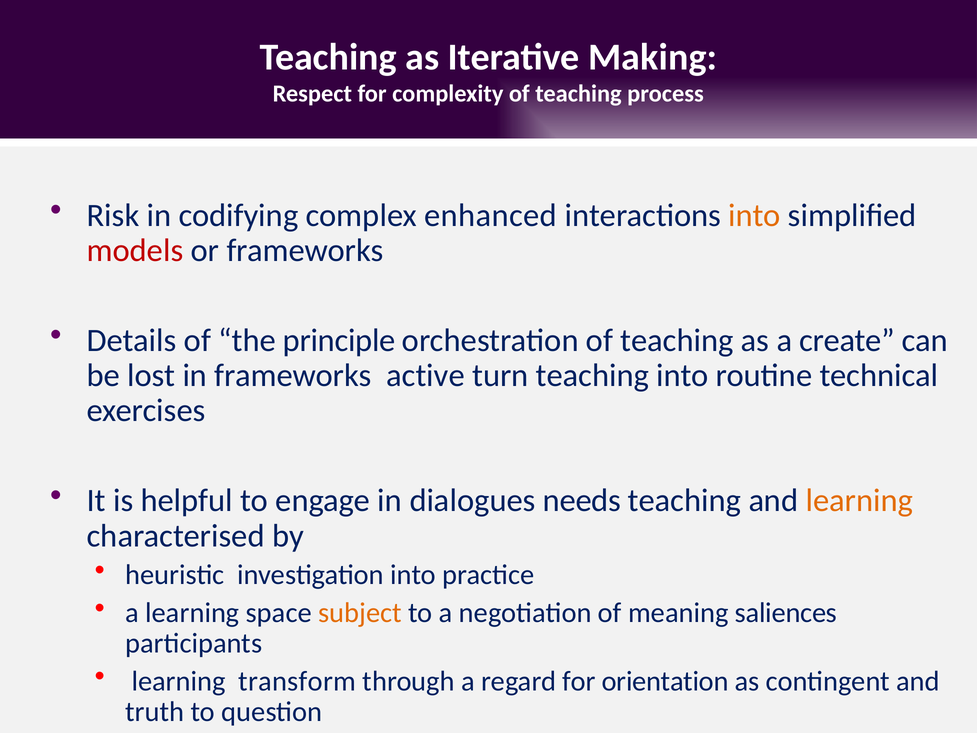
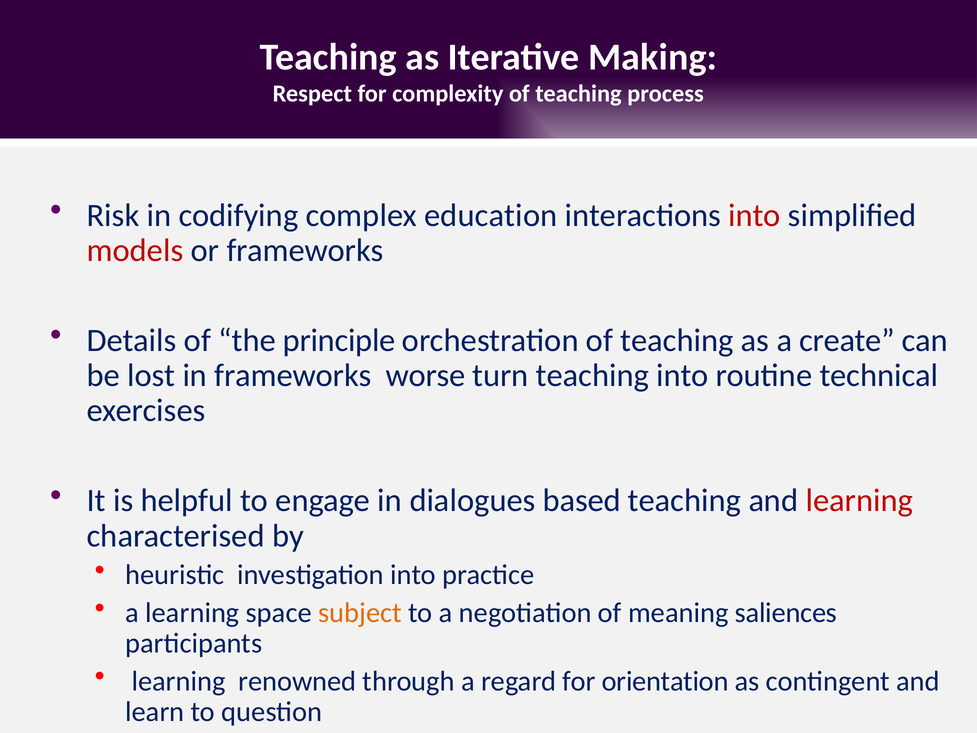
enhanced: enhanced -> education
into at (755, 215) colour: orange -> red
active: active -> worse
needs: needs -> based
learning at (859, 500) colour: orange -> red
transform: transform -> renowned
truth: truth -> learn
